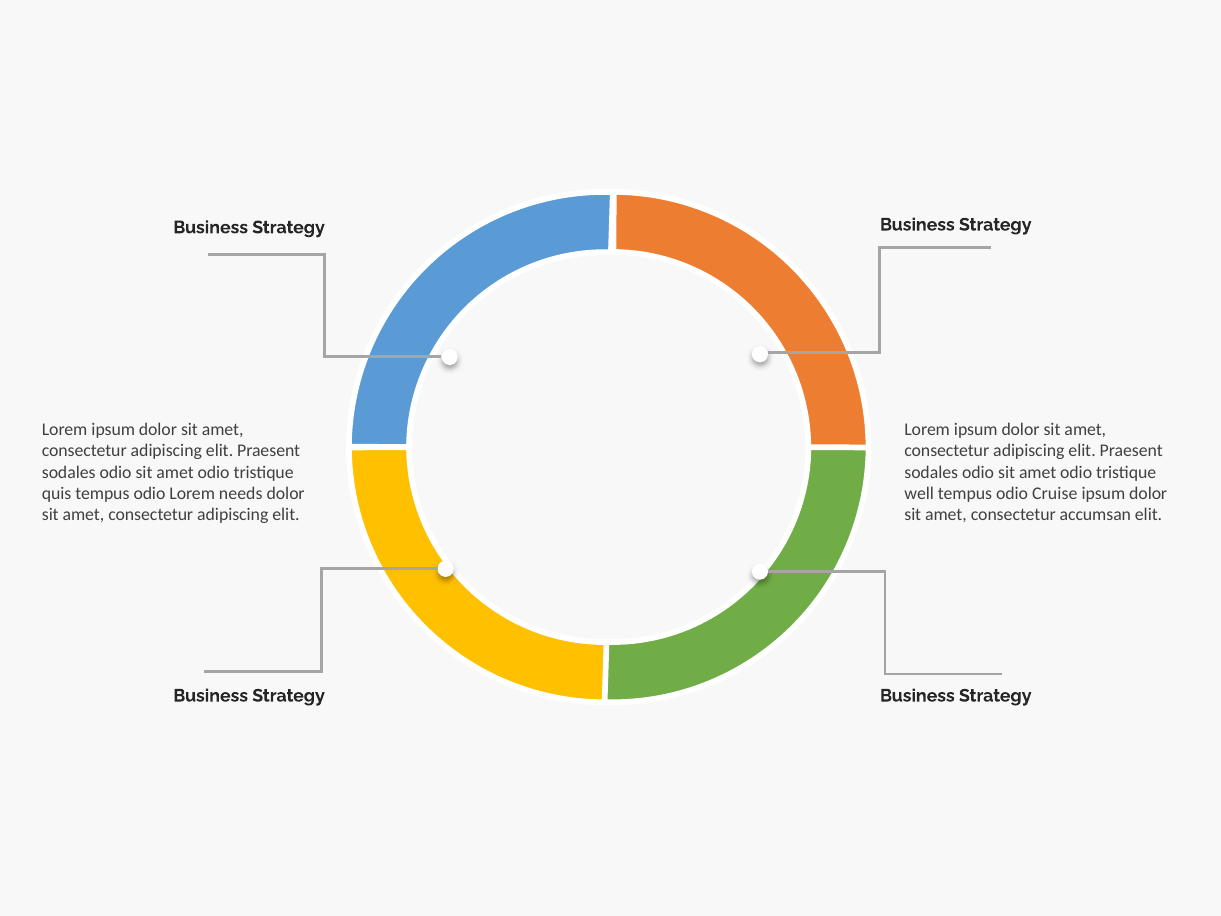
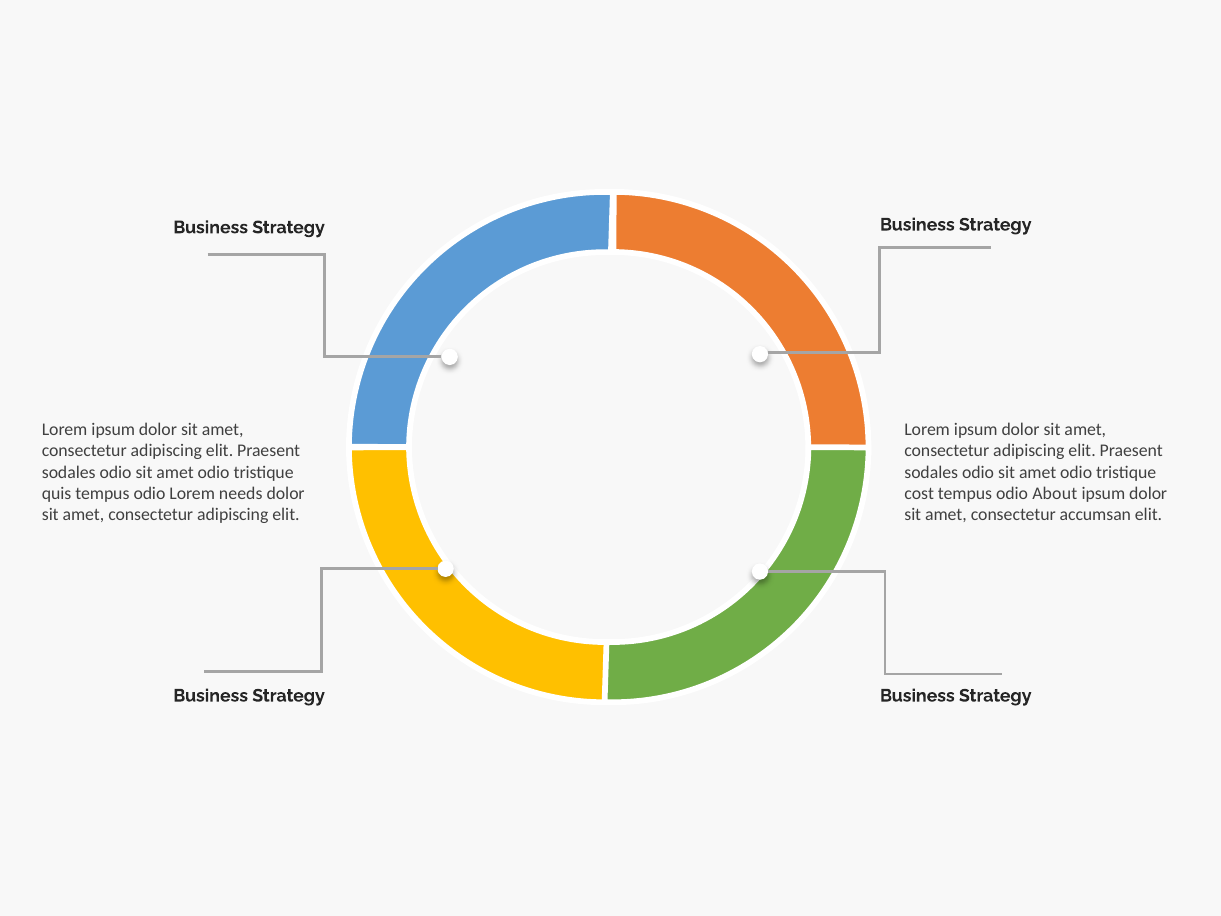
well: well -> cost
Cruise: Cruise -> About
